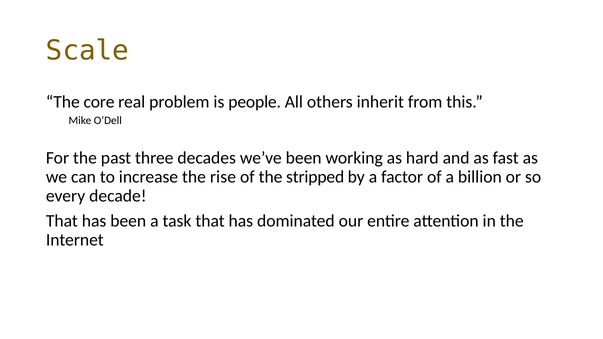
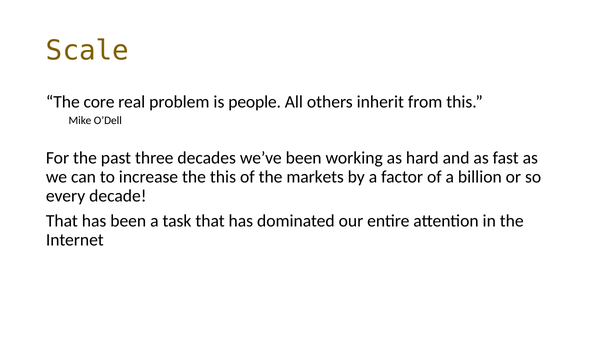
the rise: rise -> this
stripped: stripped -> markets
